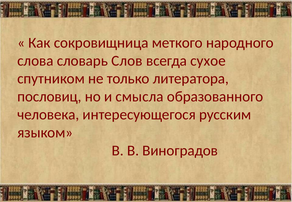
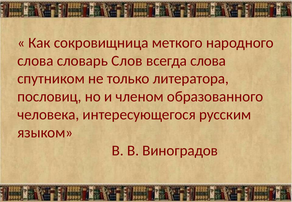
всегда сухое: сухое -> слова
смысла: смысла -> членом
